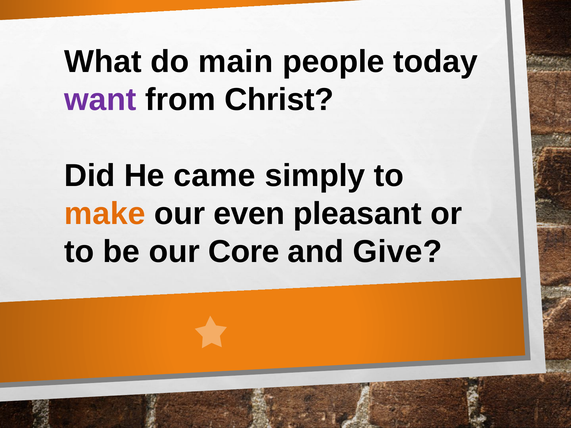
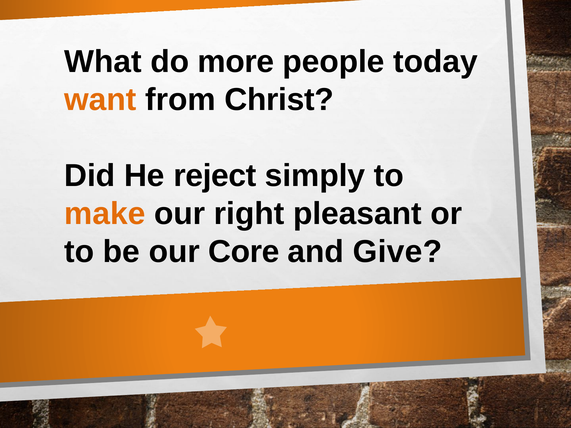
main: main -> more
want colour: purple -> orange
came: came -> reject
even: even -> right
